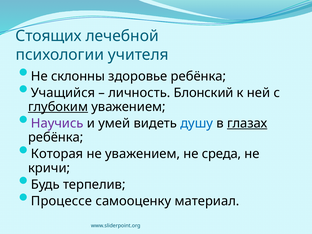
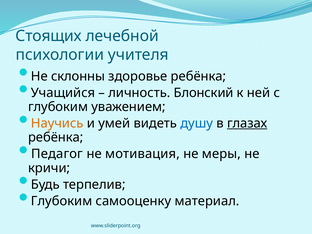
глубоким at (58, 107) underline: present -> none
Научись colour: purple -> orange
Которая: Которая -> Педагог
не уважением: уважением -> мотивация
среда: среда -> меры
Процессе at (62, 201): Процессе -> Глубоким
